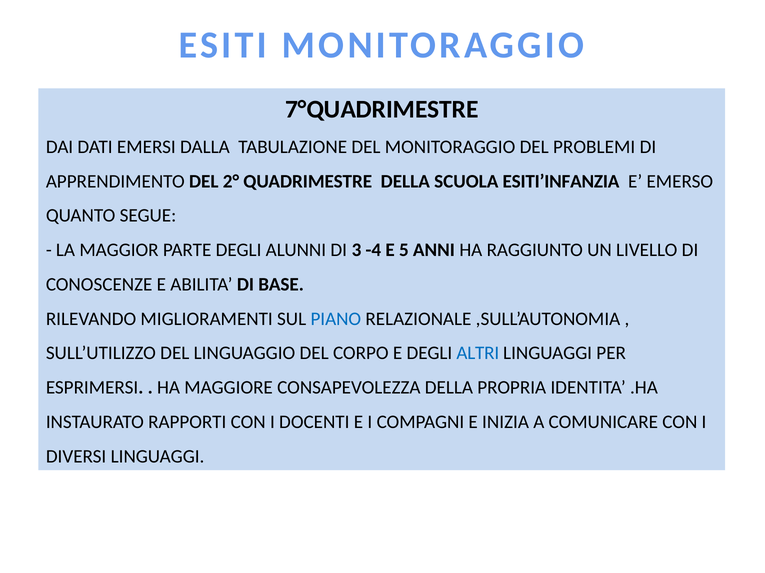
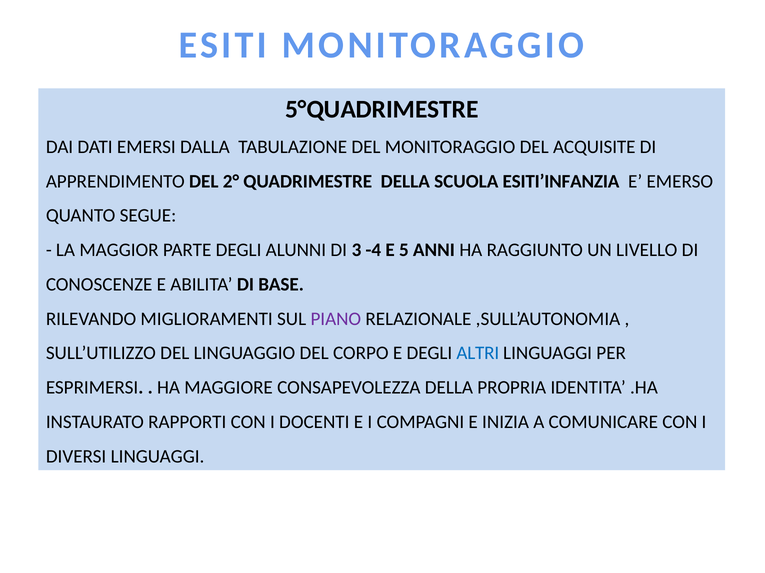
7°QUADRIMESTRE: 7°QUADRIMESTRE -> 5°QUADRIMESTRE
PROBLEMI: PROBLEMI -> ACQUISITE
PIANO colour: blue -> purple
